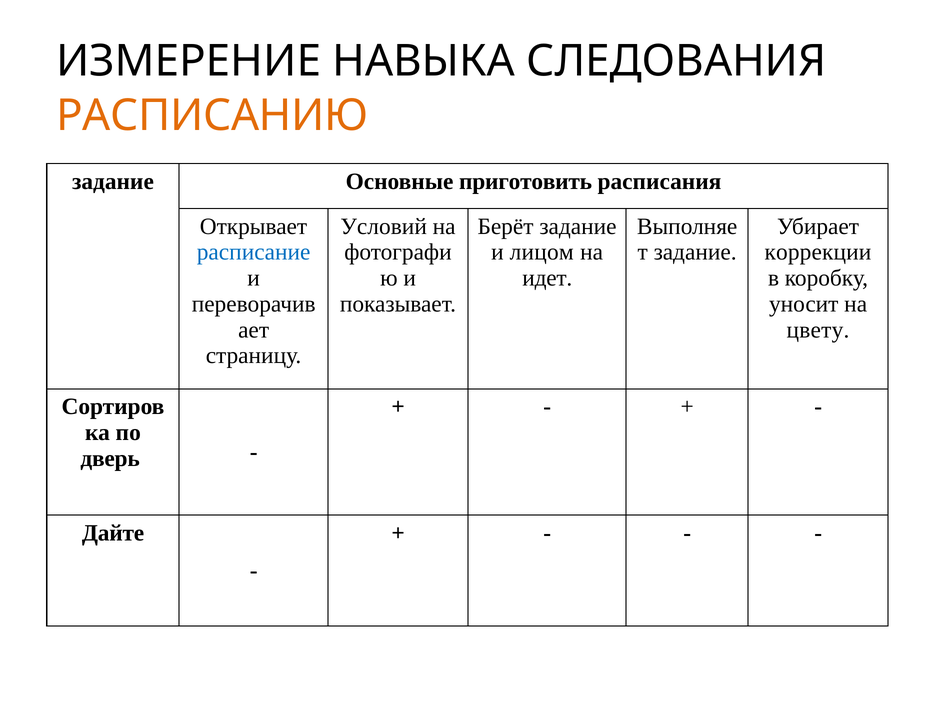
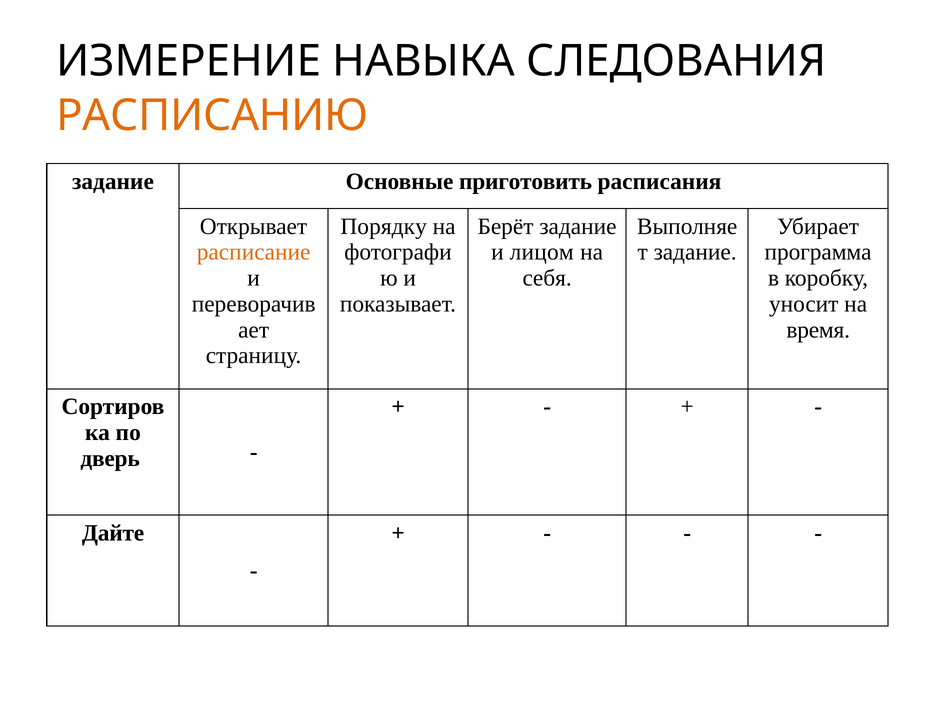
Условий: Условий -> Порядку
расписание colour: blue -> orange
коррекции: коррекции -> программа
идет: идет -> себя
цвету: цвету -> время
